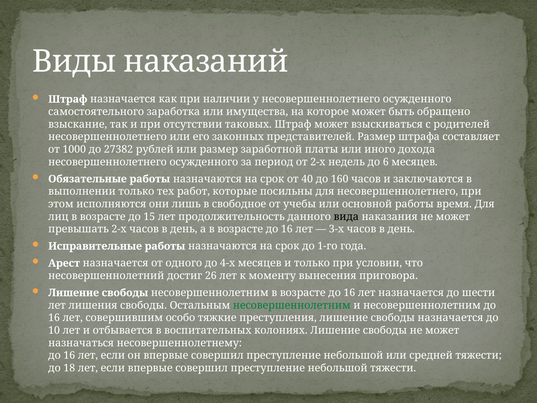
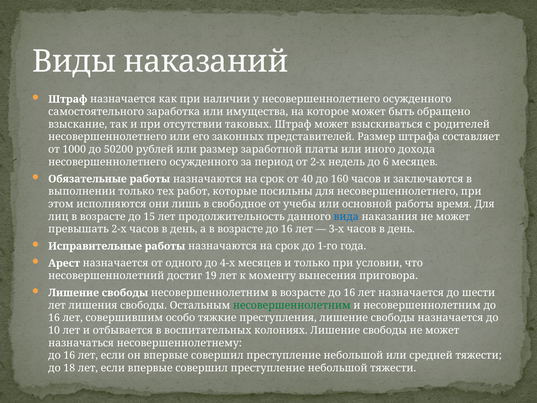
27382: 27382 -> 50200
вида colour: black -> blue
26: 26 -> 19
